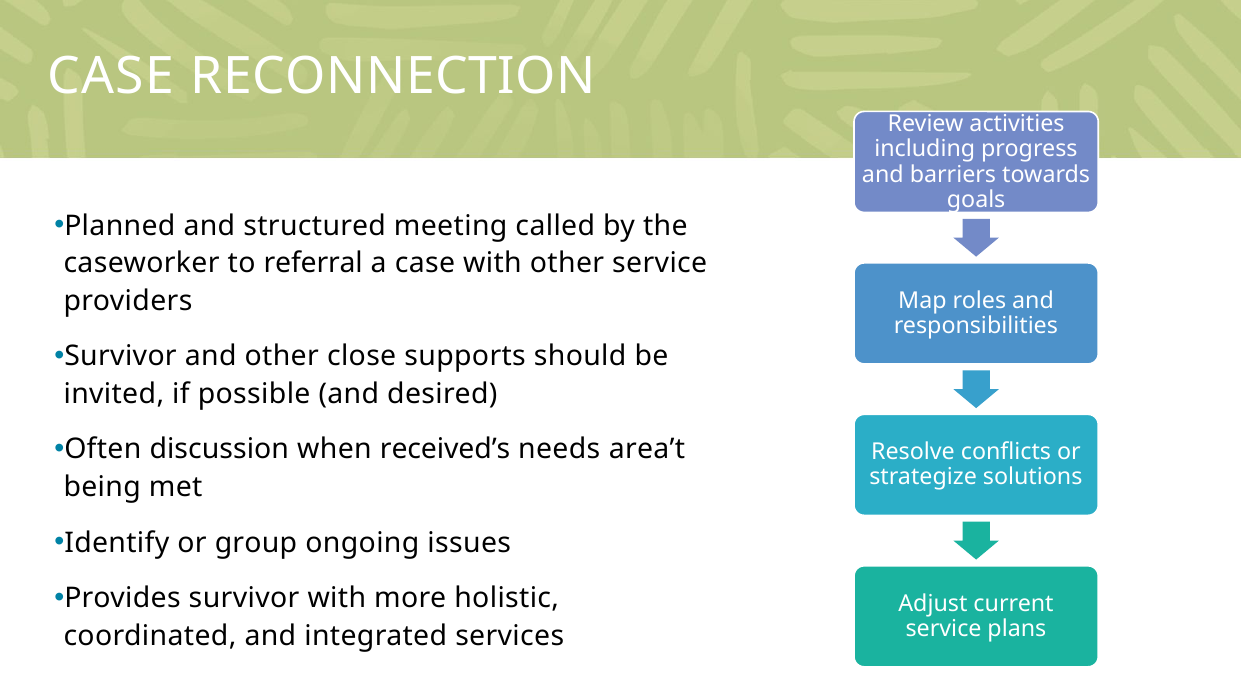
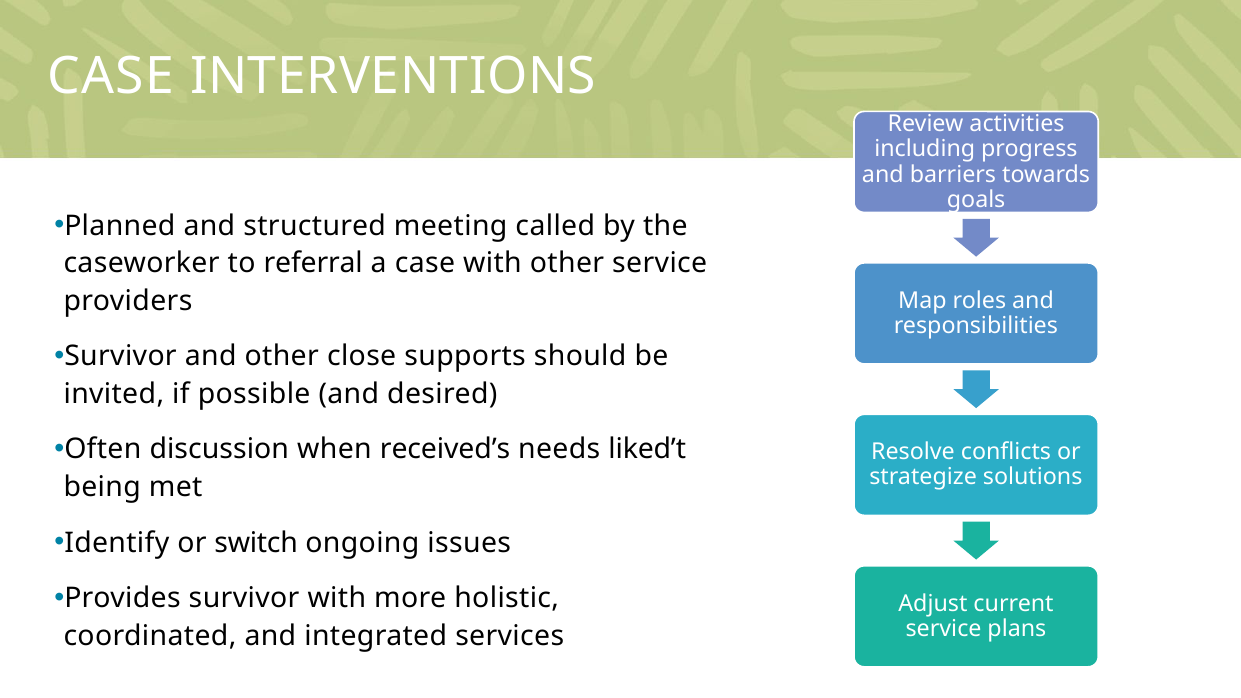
RECONNECTION: RECONNECTION -> INTERVENTIONS
area’t: area’t -> liked’t
group: group -> switch
